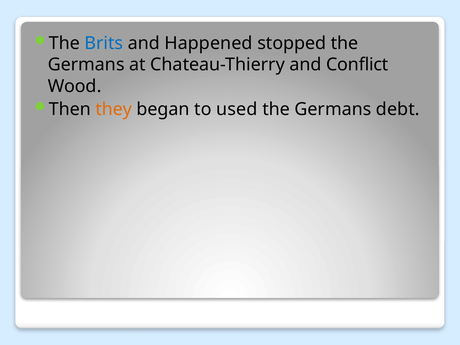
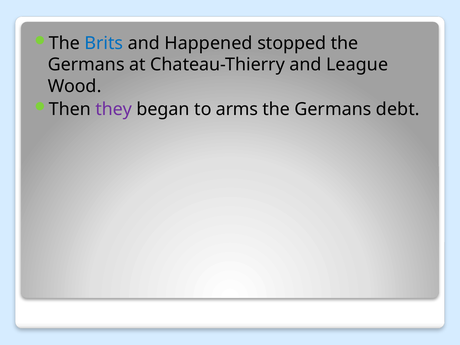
Conflict: Conflict -> League
they colour: orange -> purple
used: used -> arms
